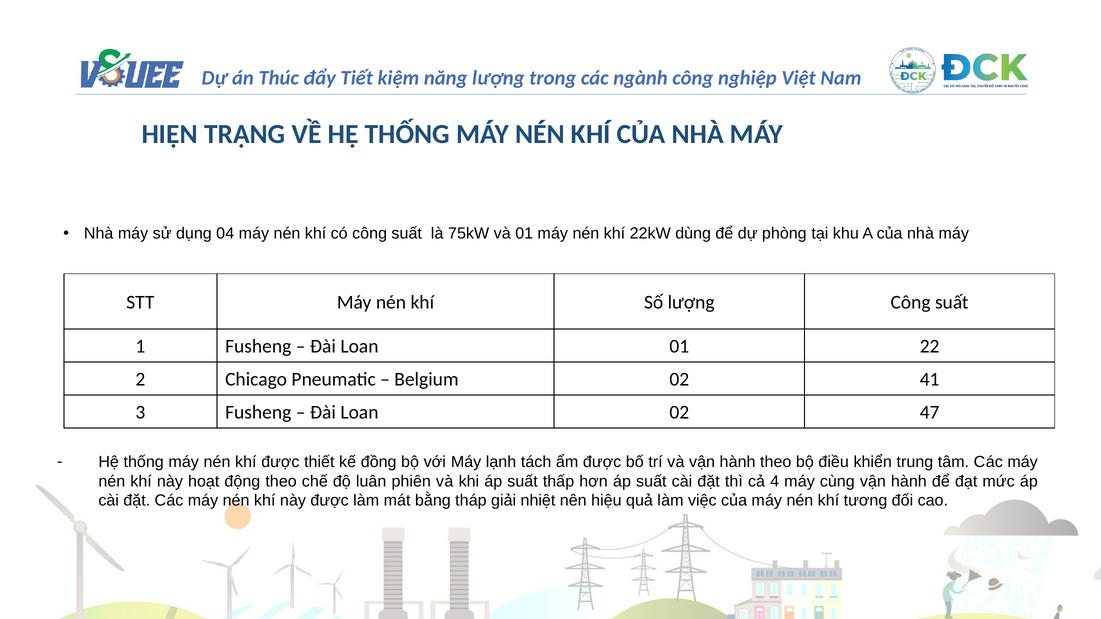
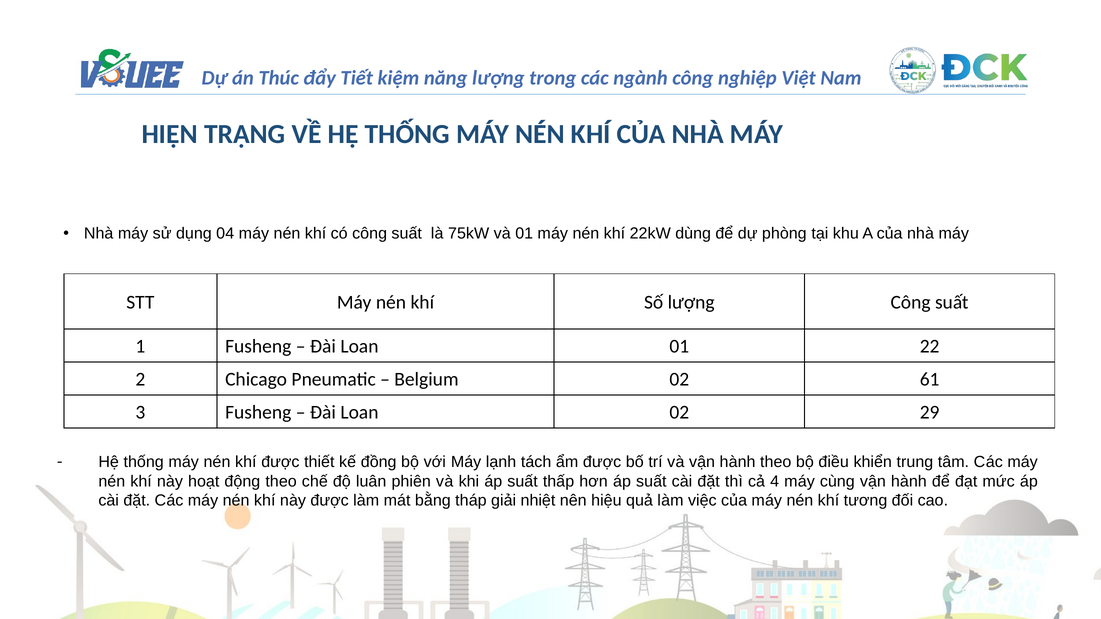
41: 41 -> 61
47: 47 -> 29
